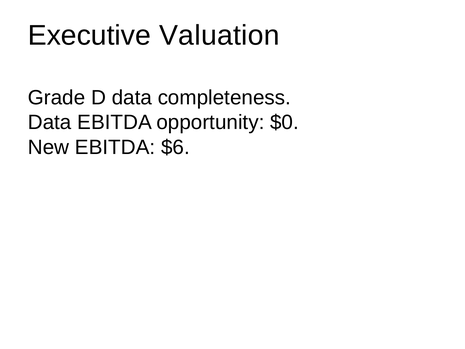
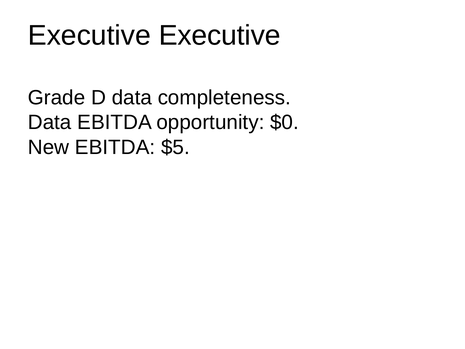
Executive Valuation: Valuation -> Executive
$6: $6 -> $5
